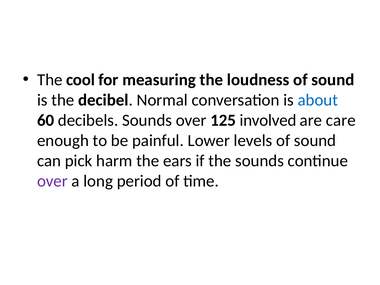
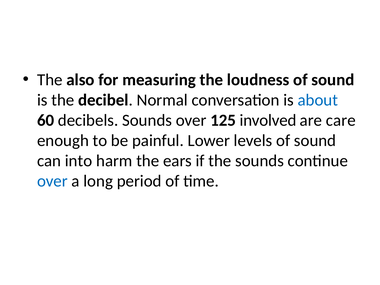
cool: cool -> also
pick: pick -> into
over at (52, 181) colour: purple -> blue
